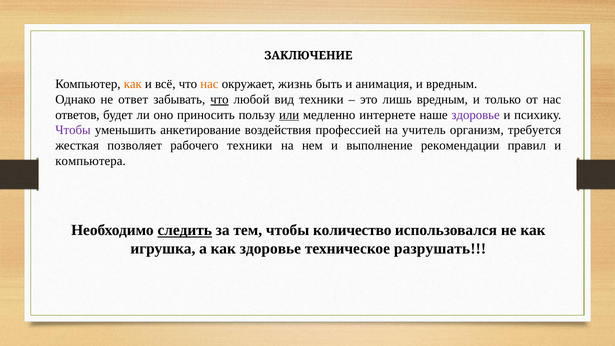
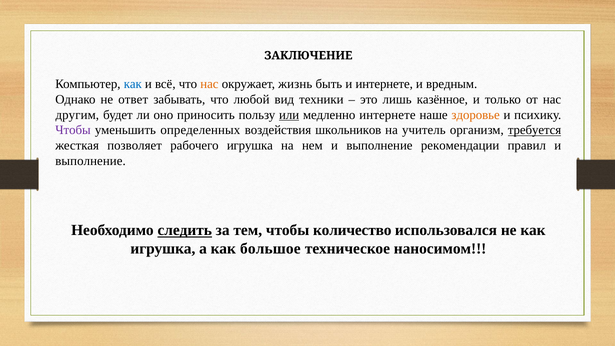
как at (133, 84) colour: orange -> blue
и анимация: анимация -> интернете
что at (219, 99) underline: present -> none
лишь вредным: вредным -> казённое
ответов: ответов -> другим
здоровье at (476, 115) colour: purple -> orange
анкетирование: анкетирование -> определенных
профессией: профессией -> школьников
требуется underline: none -> present
рабочего техники: техники -> игрушка
компьютера at (91, 161): компьютера -> выполнение
как здоровье: здоровье -> большое
разрушать: разрушать -> наносимом
